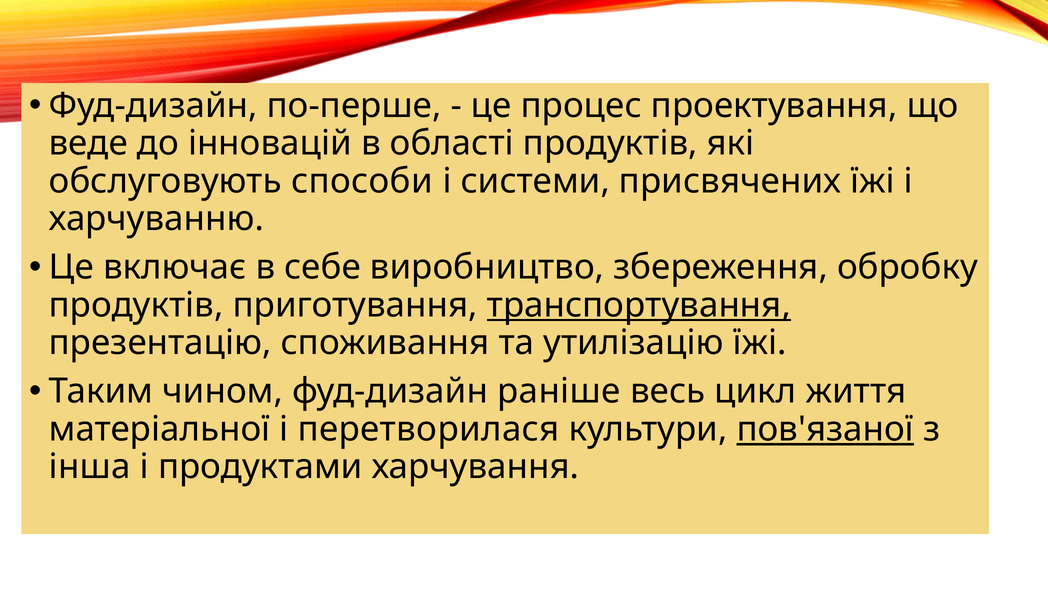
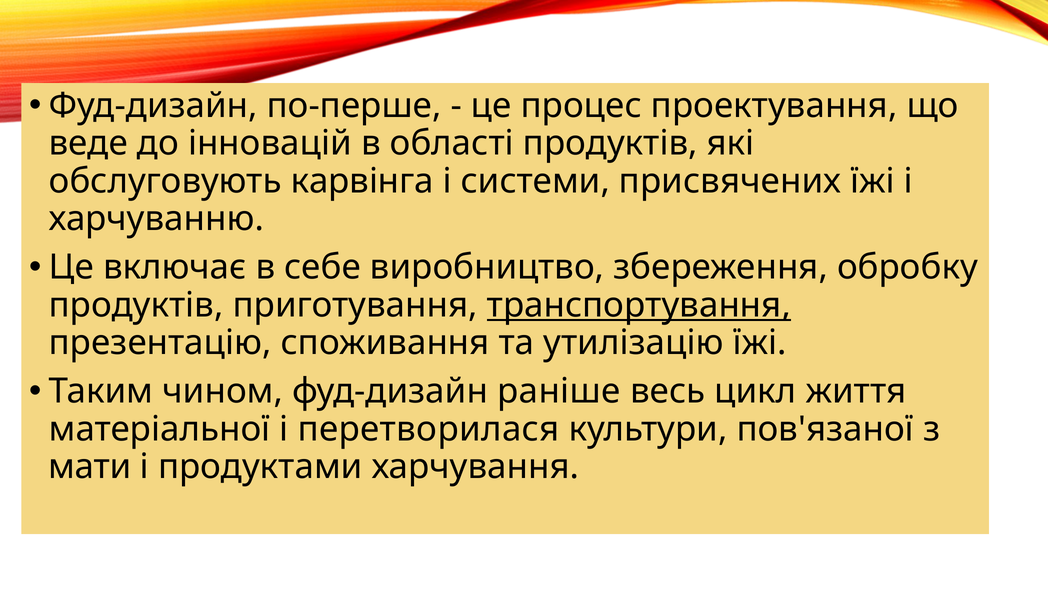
способи: способи -> карвінга
пов'язаної underline: present -> none
інша: інша -> мати
